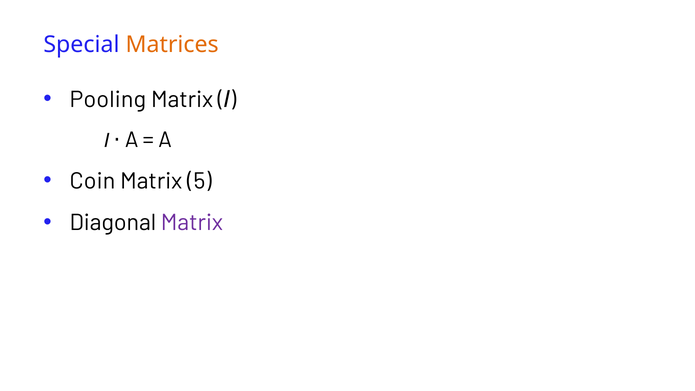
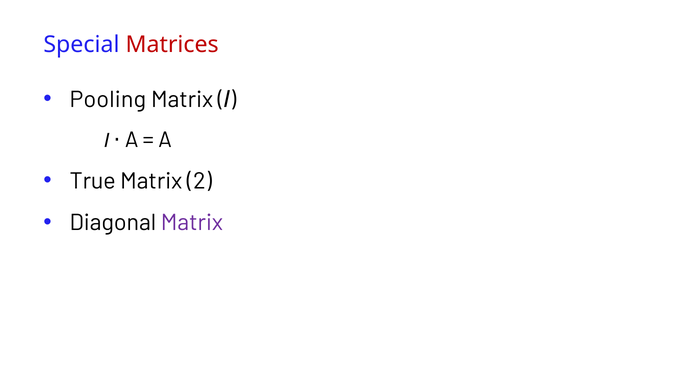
Matrices colour: orange -> red
Coin: Coin -> True
5: 5 -> 2
